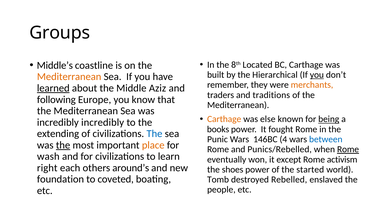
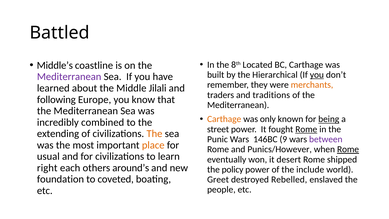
Groups: Groups -> Battled
Mediterranean at (69, 77) colour: orange -> purple
learned underline: present -> none
Aziz: Aziz -> Jilali
else: else -> only
incredibly incredibly: incredibly -> combined
books: books -> street
Rome at (306, 129) underline: none -> present
The at (154, 134) colour: blue -> orange
4: 4 -> 9
between colour: blue -> purple
the at (63, 145) underline: present -> none
Punics/Rebelled: Punics/Rebelled -> Punics/However
wash: wash -> usual
except: except -> desert
activism: activism -> shipped
shoes: shoes -> policy
started: started -> include
Tomb: Tomb -> Greet
